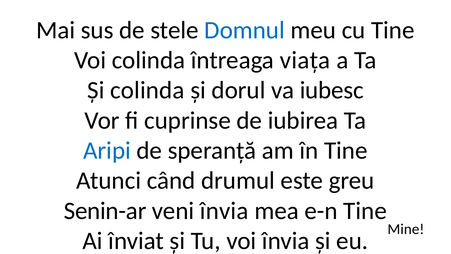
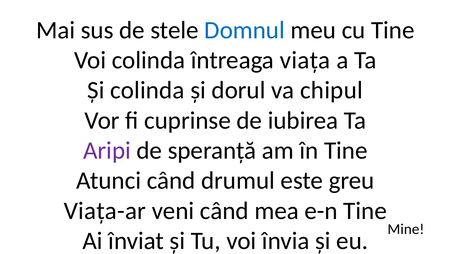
iubesc: iubesc -> chipul
Aripi colour: blue -> purple
Senin-ar: Senin-ar -> Viața-ar
veni învia: învia -> când
